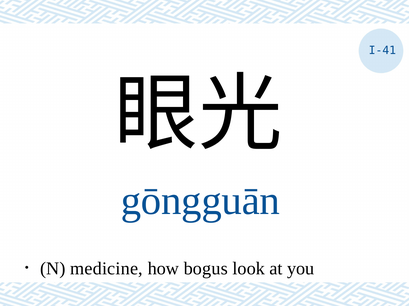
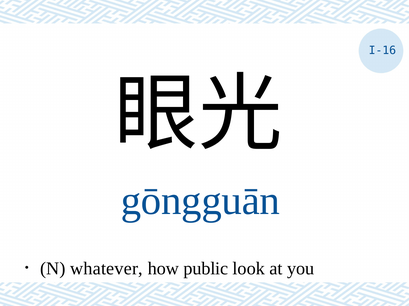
I-41: I-41 -> I-16
medicine: medicine -> whatever
bogus: bogus -> public
